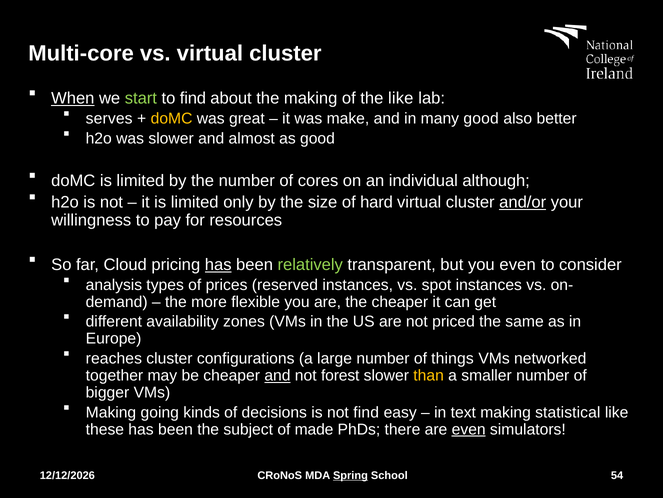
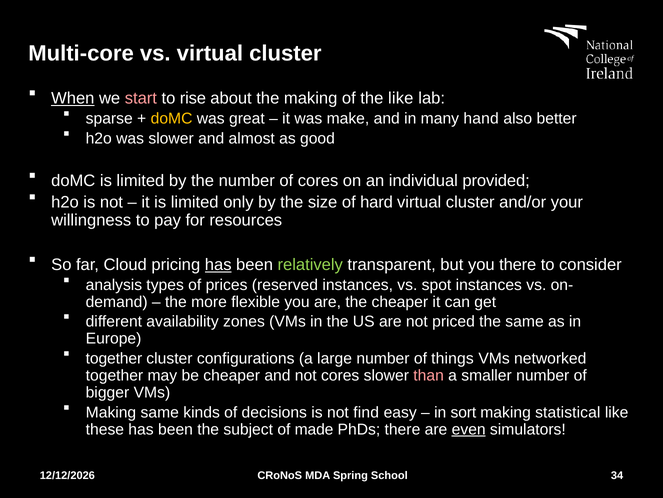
start colour: light green -> pink
to find: find -> rise
serves: serves -> sparse
many good: good -> hand
although: although -> provided
and/or underline: present -> none
you even: even -> there
reaches at (114, 358): reaches -> together
and at (277, 375) underline: present -> none
not forest: forest -> cores
than colour: yellow -> pink
Making going: going -> same
text: text -> sort
Spring underline: present -> none
54: 54 -> 34
